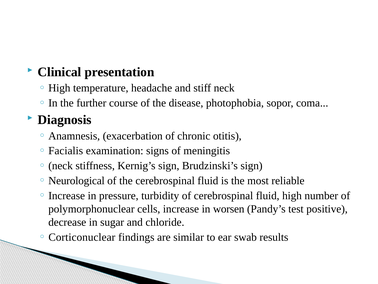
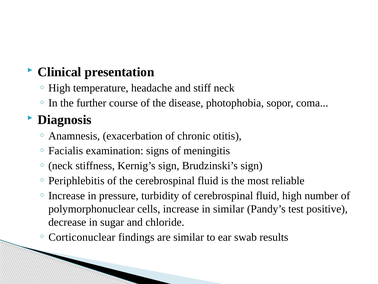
Neurological: Neurological -> Periphlebitis
in worsen: worsen -> similar
